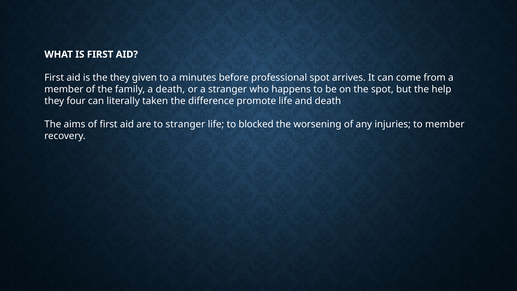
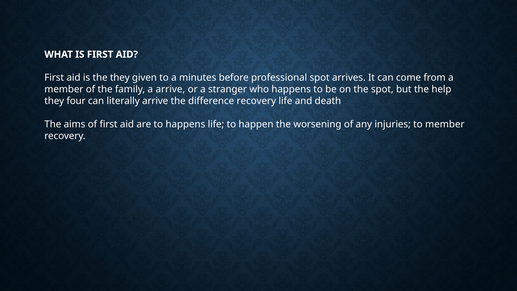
a death: death -> arrive
literally taken: taken -> arrive
difference promote: promote -> recovery
to stranger: stranger -> happens
blocked: blocked -> happen
